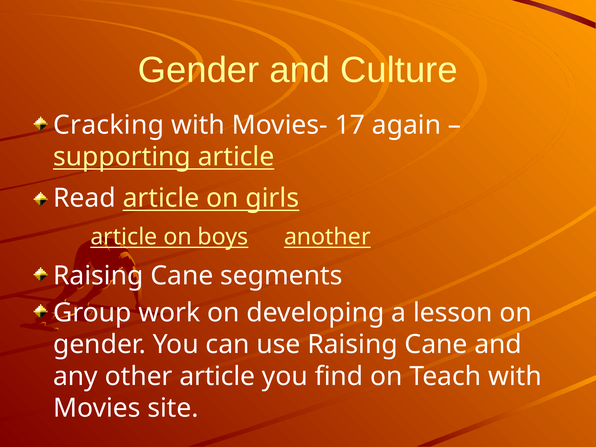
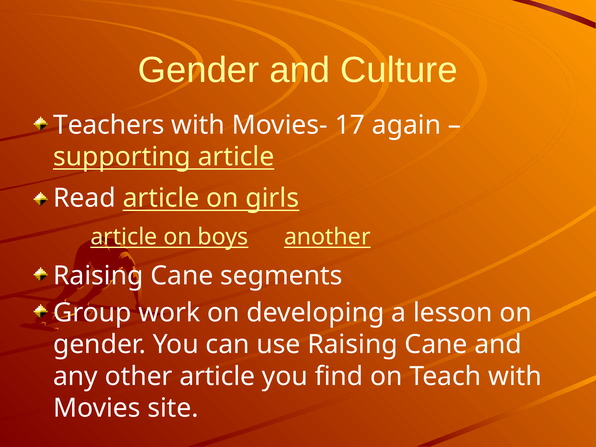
Cracking: Cracking -> Teachers
